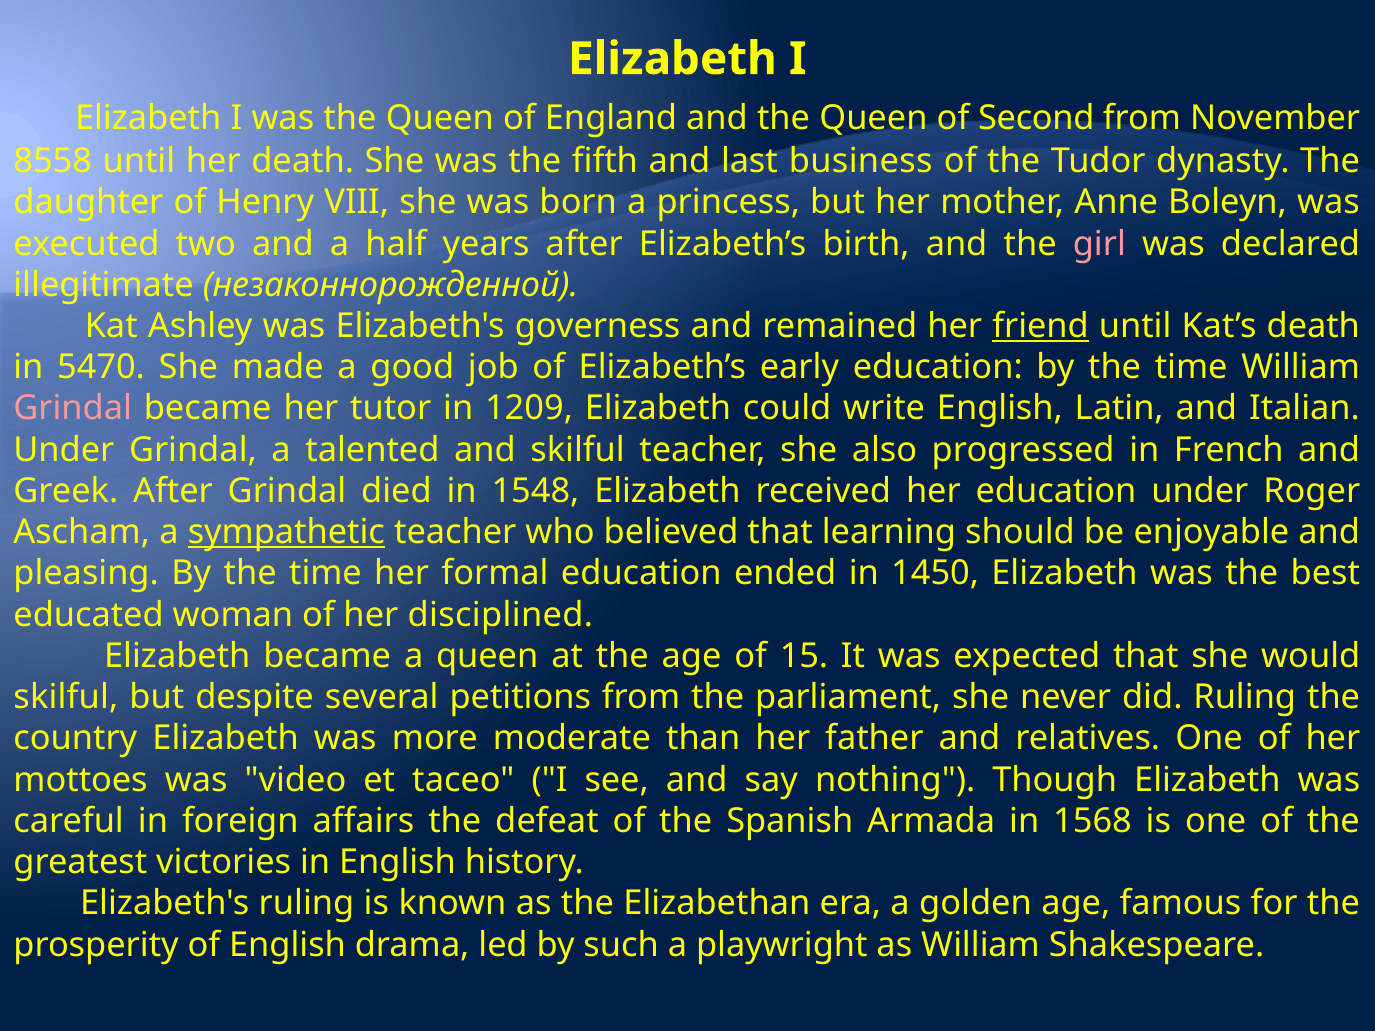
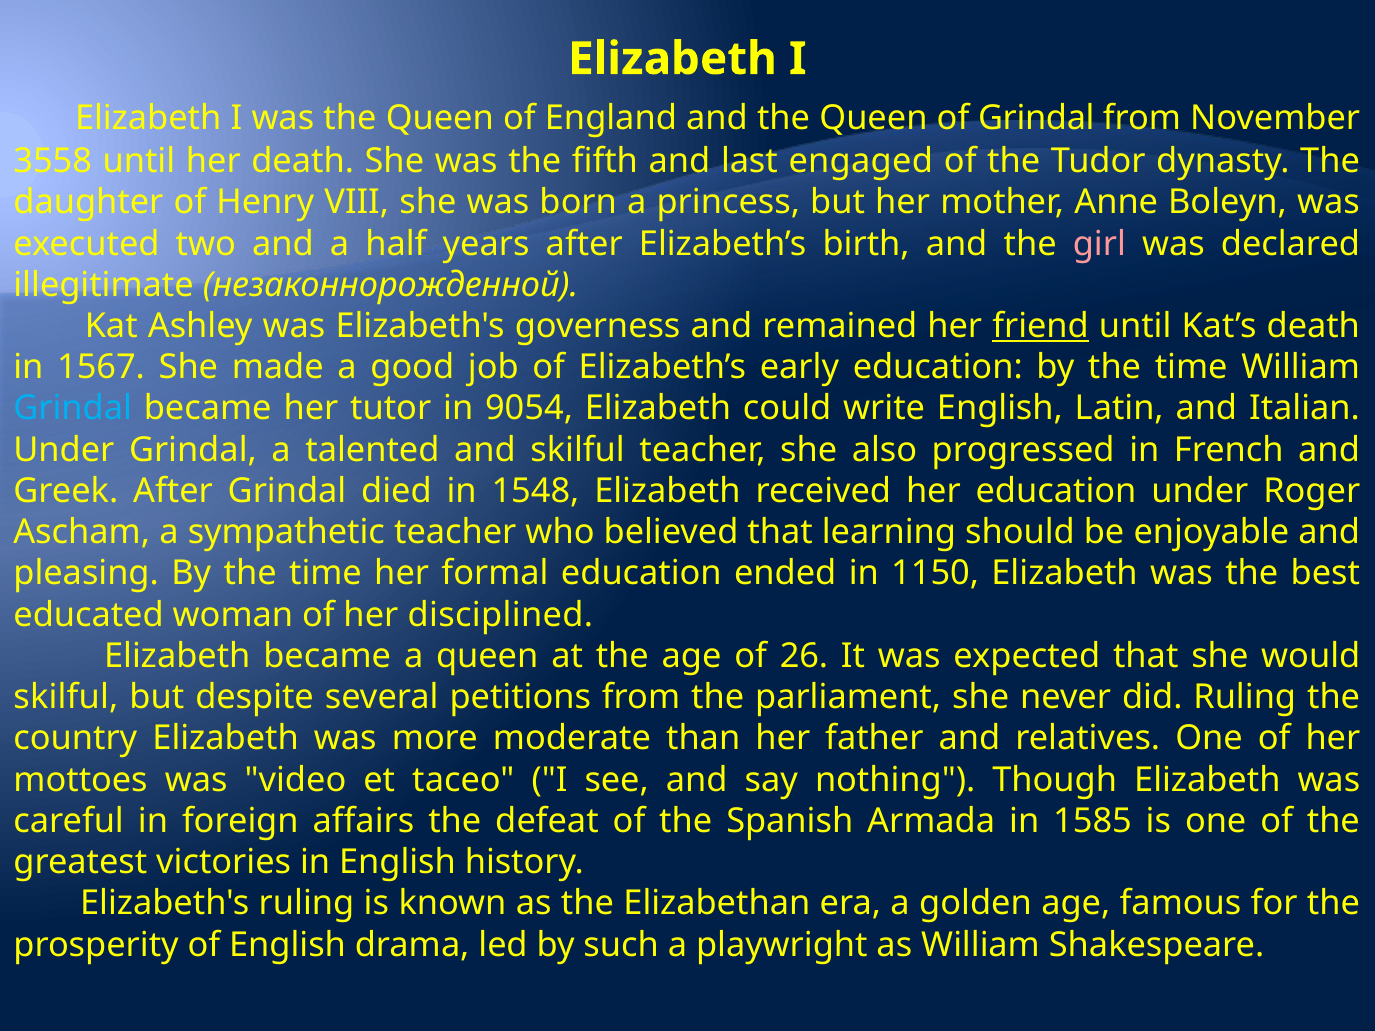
of Second: Second -> Grindal
8558: 8558 -> 3558
business: business -> engaged
5470: 5470 -> 1567
Grindal at (73, 409) colour: pink -> light blue
1209: 1209 -> 9054
sympathetic underline: present -> none
1450: 1450 -> 1150
15: 15 -> 26
1568: 1568 -> 1585
